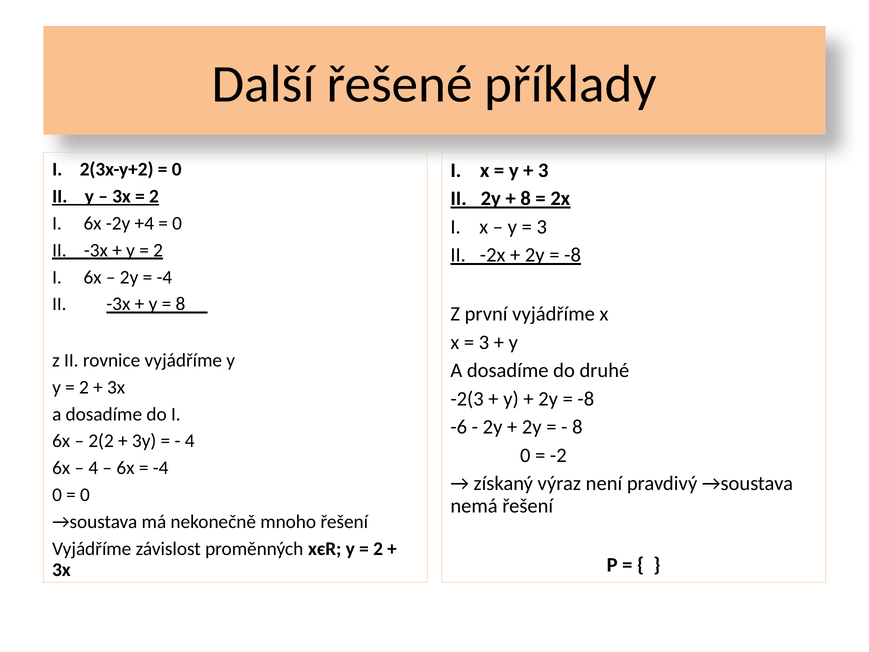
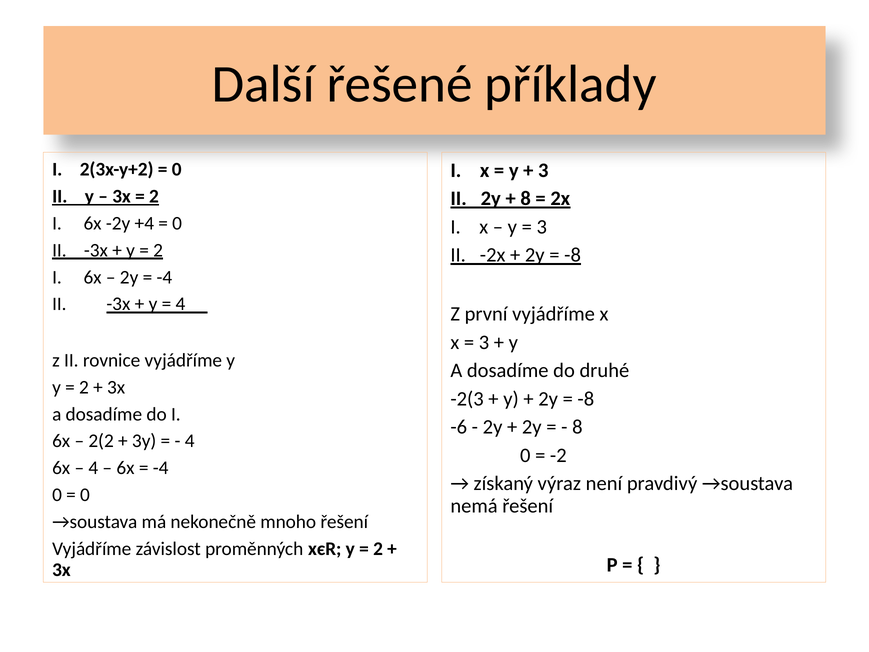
8 at (180, 304): 8 -> 4
